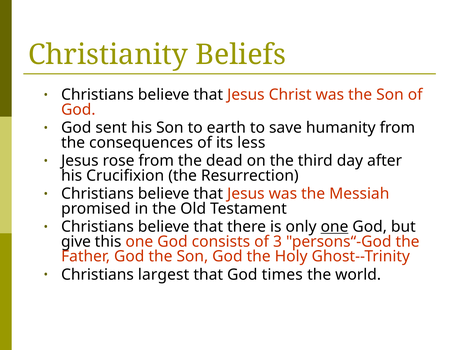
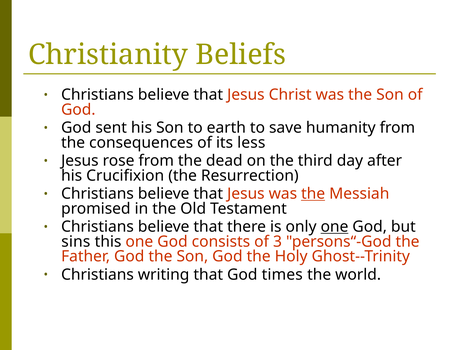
the at (313, 194) underline: none -> present
give: give -> sins
largest: largest -> writing
